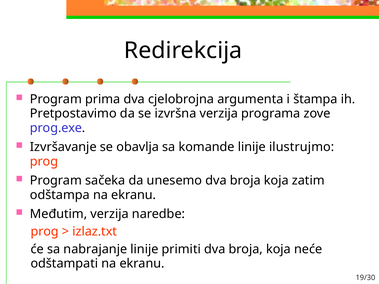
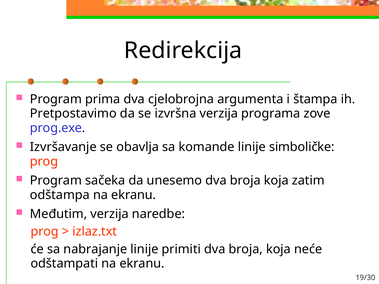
ilustrujmo: ilustrujmo -> simboličke
